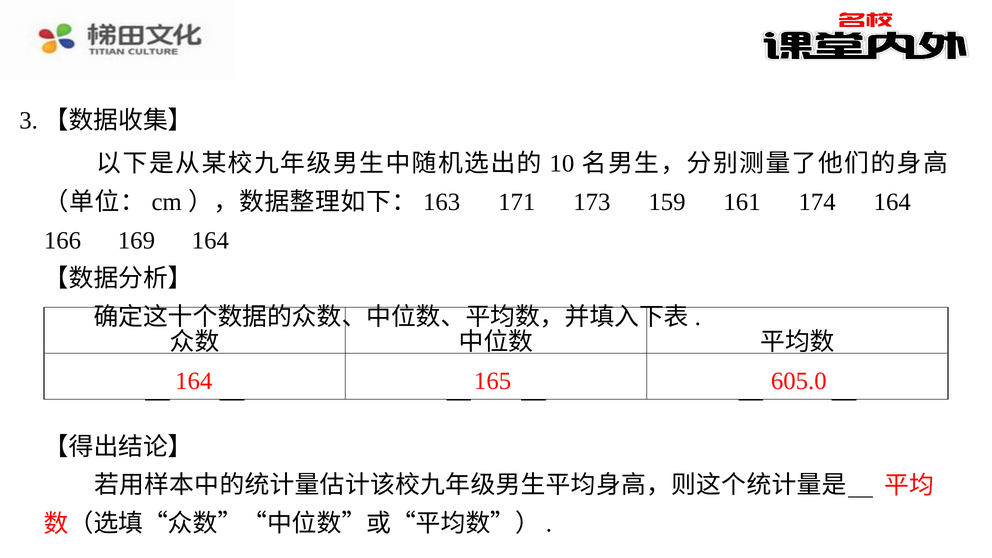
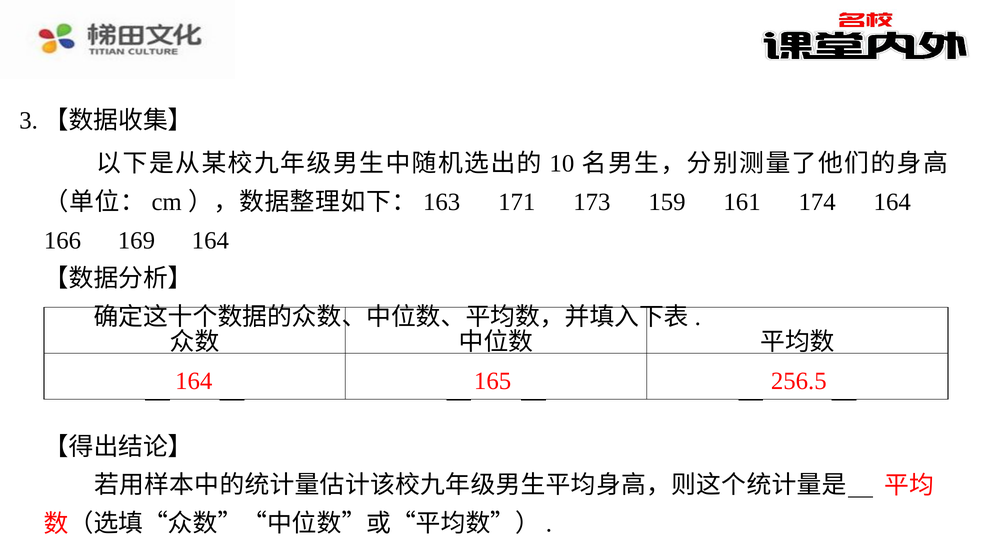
605.0: 605.0 -> 256.5
